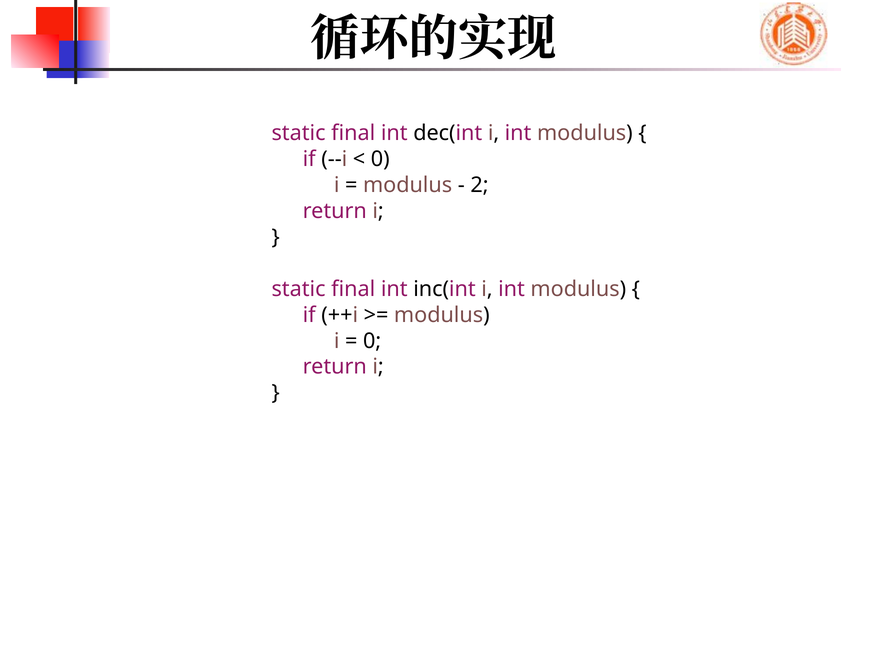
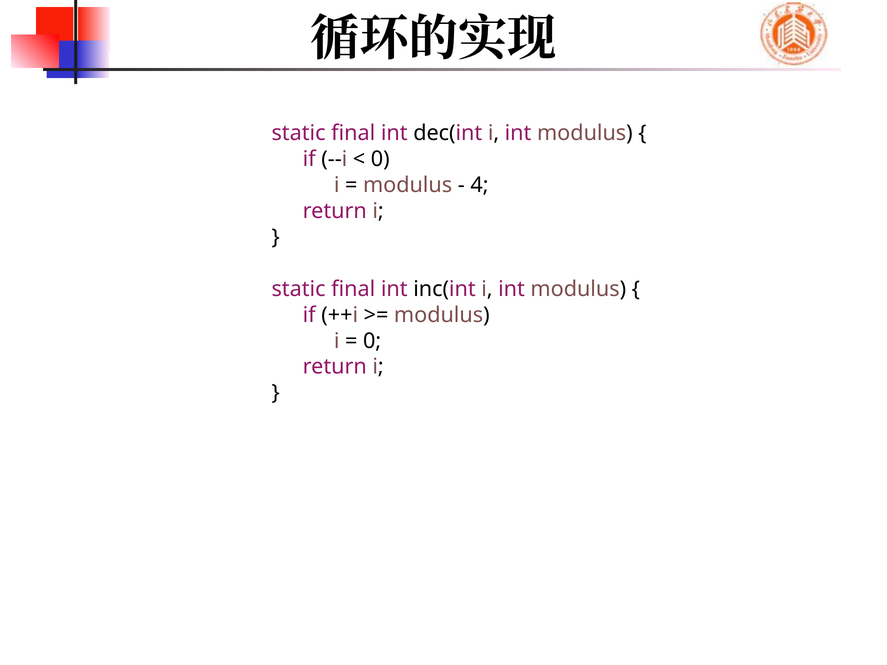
2: 2 -> 4
